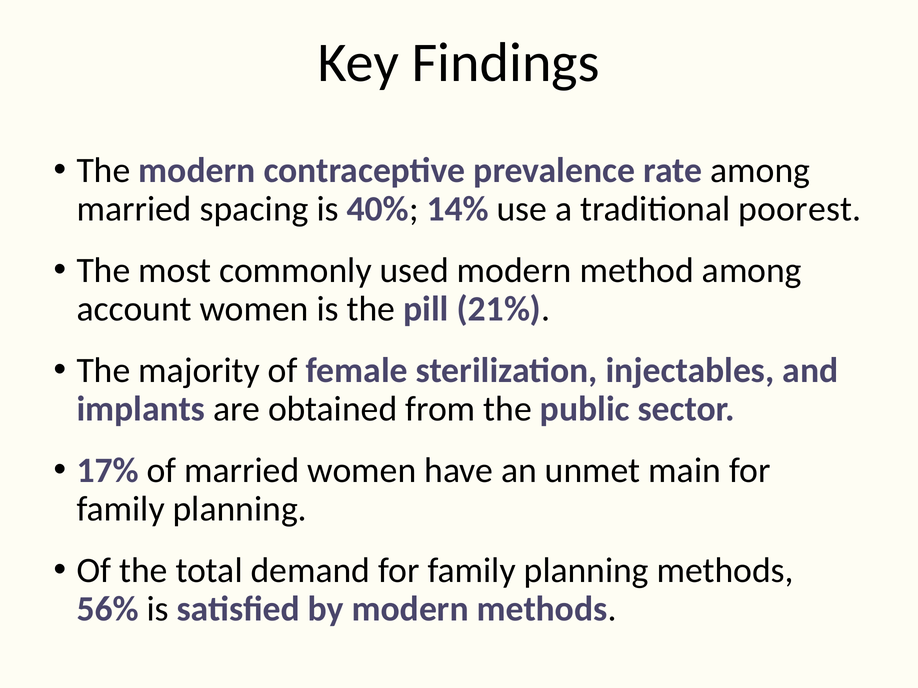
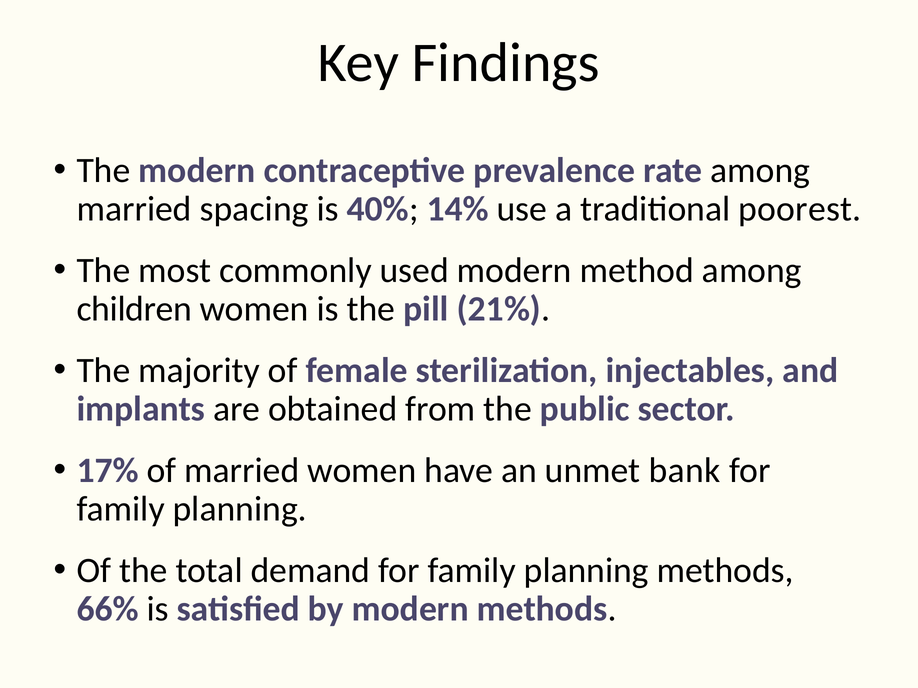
account: account -> children
main: main -> bank
56%: 56% -> 66%
